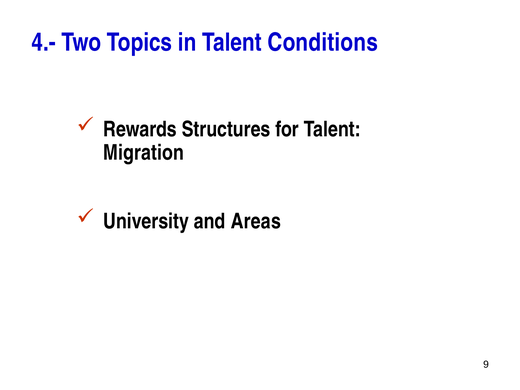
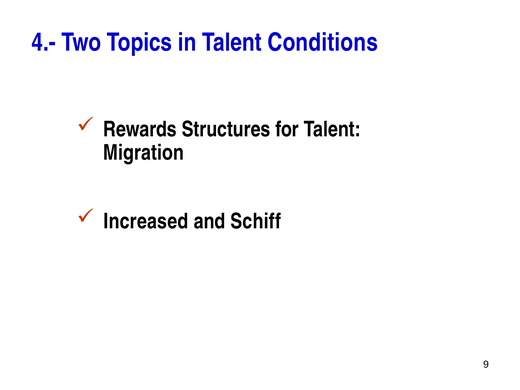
University: University -> Increased
Areas: Areas -> Schiff
